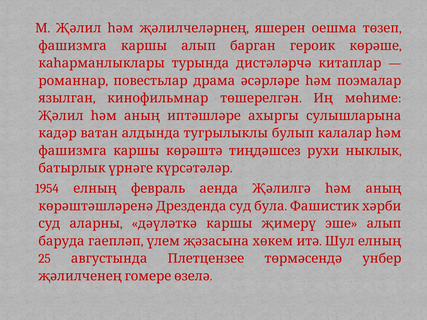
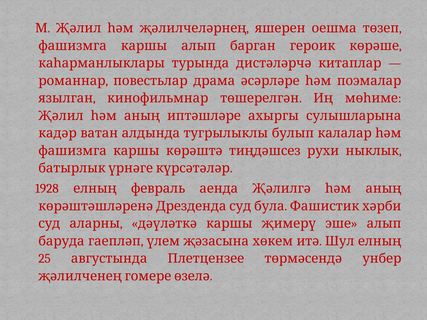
1954: 1954 -> 1928
